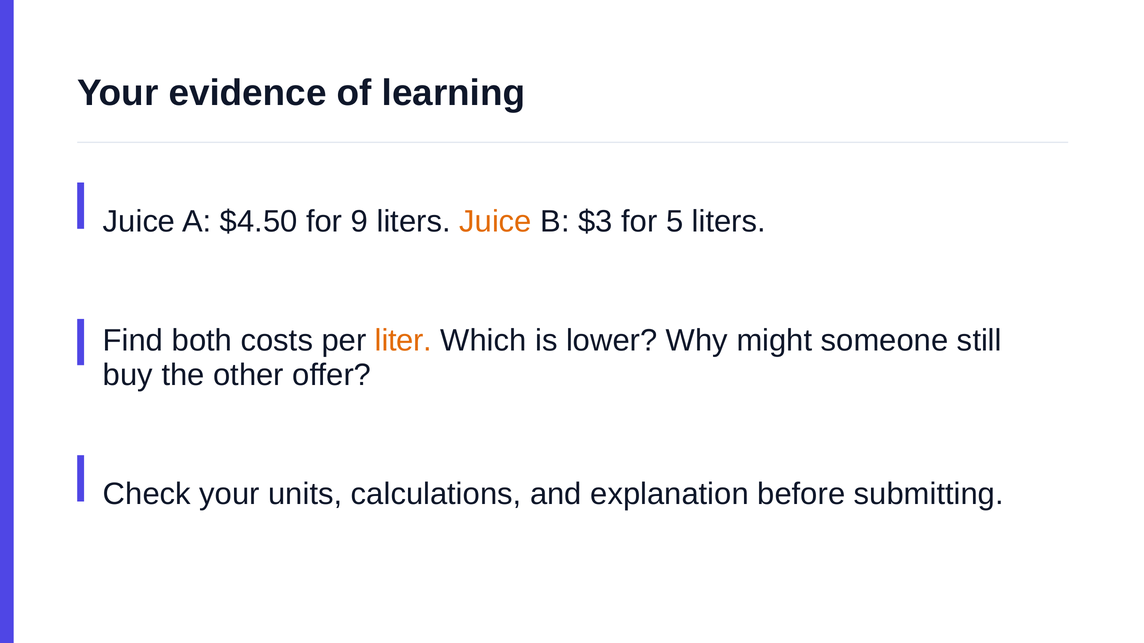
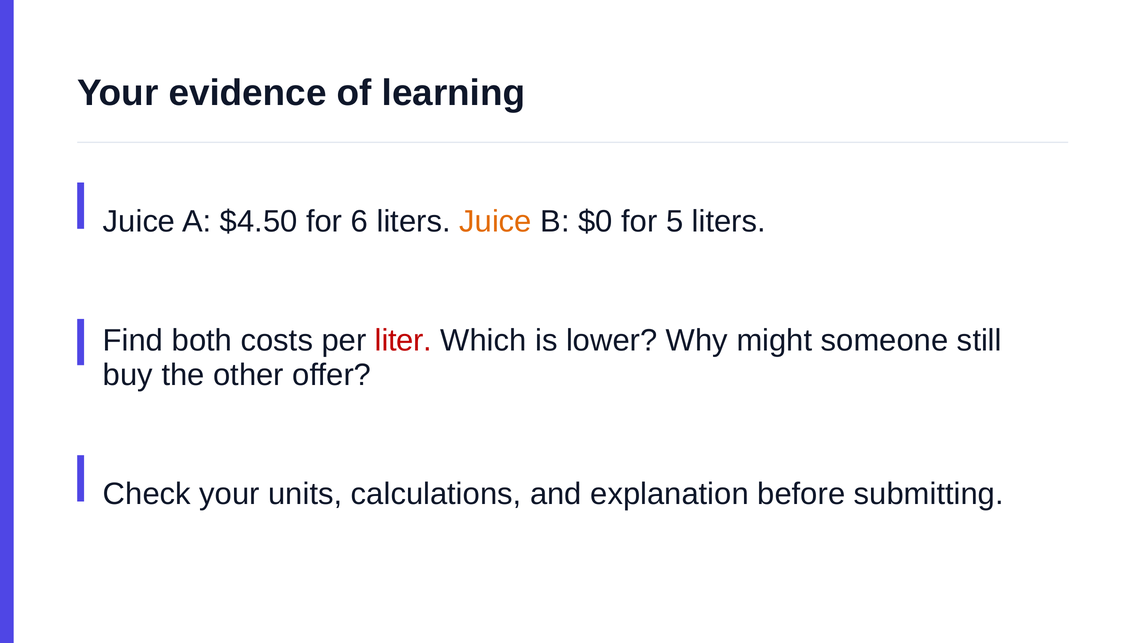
9: 9 -> 6
$3: $3 -> $0
liter colour: orange -> red
